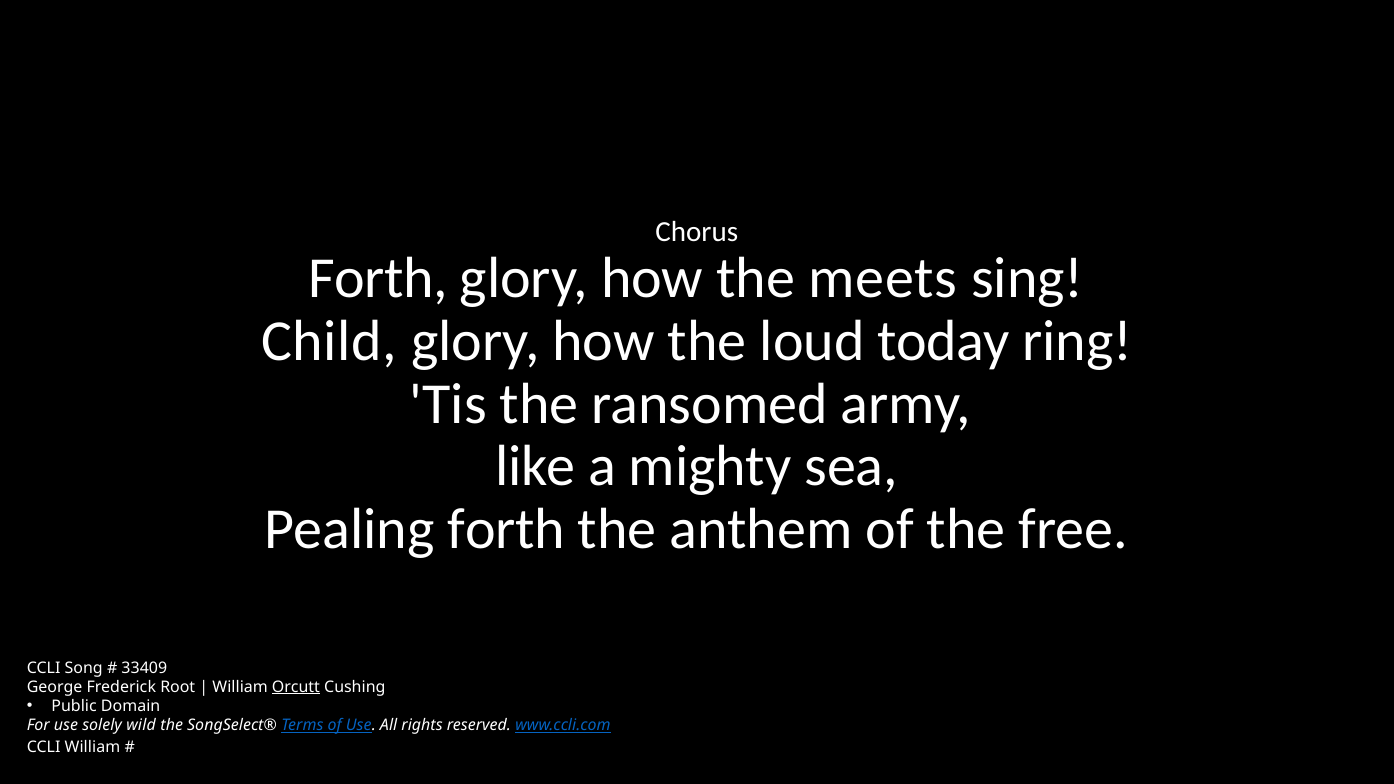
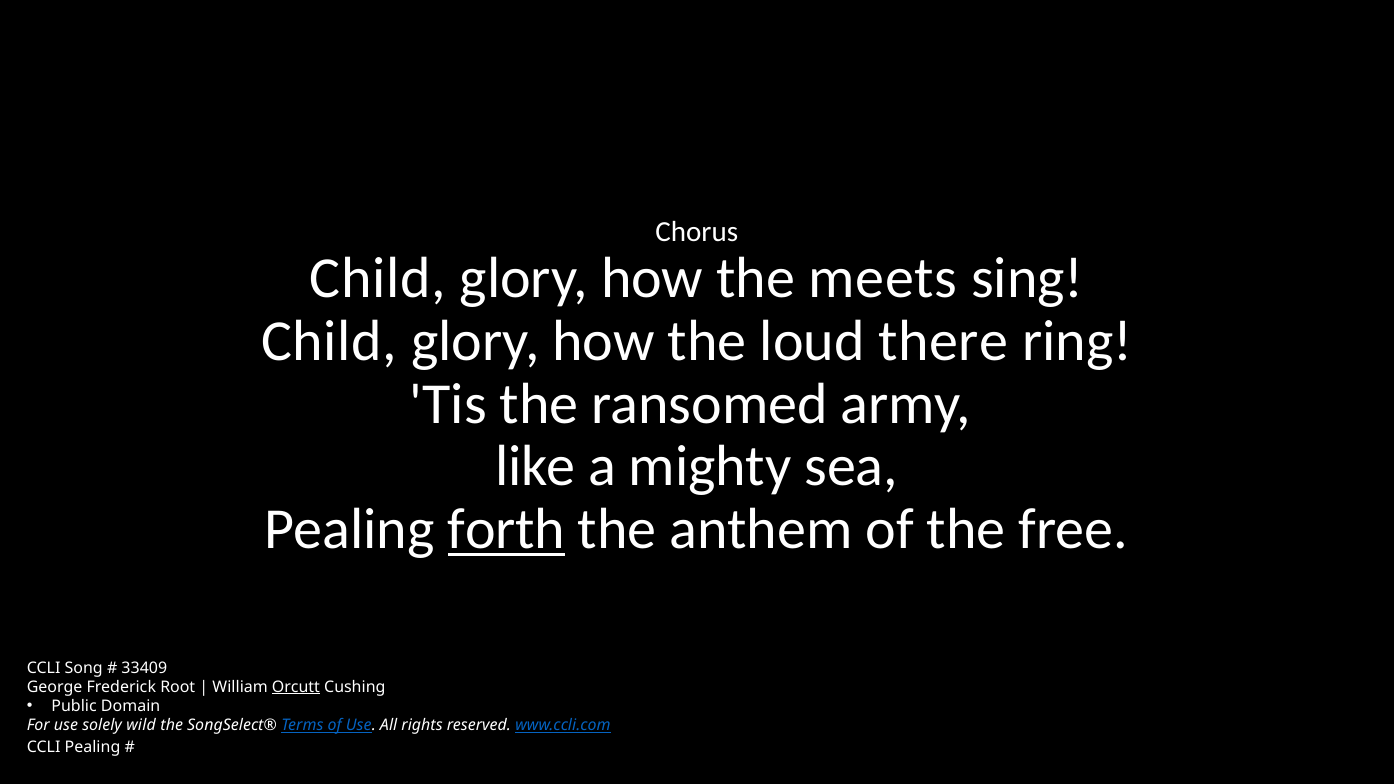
Forth at (378, 279): Forth -> Child
today: today -> there
forth at (506, 529) underline: none -> present
CCLI William: William -> Pealing
